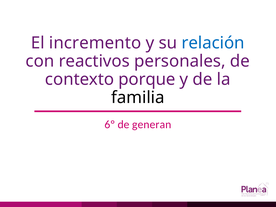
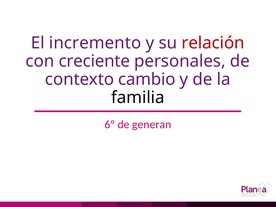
relación colour: blue -> red
reactivos: reactivos -> creciente
porque: porque -> cambio
